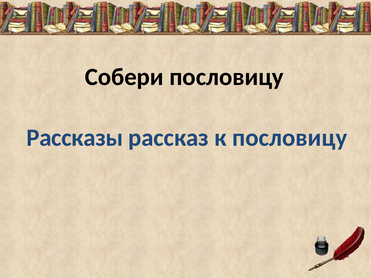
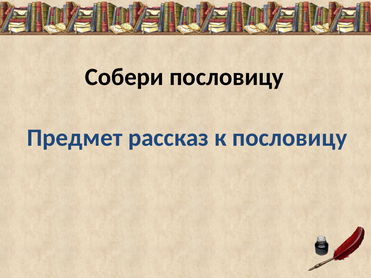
Рассказы: Рассказы -> Предмет
